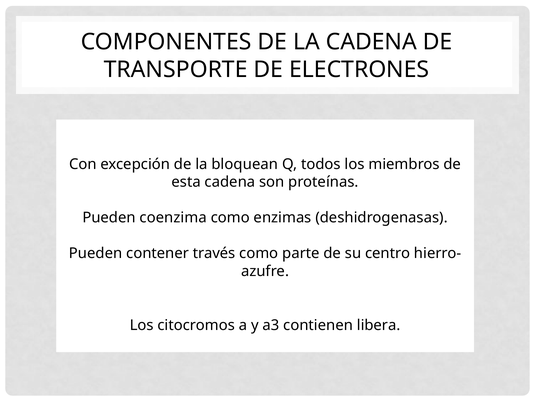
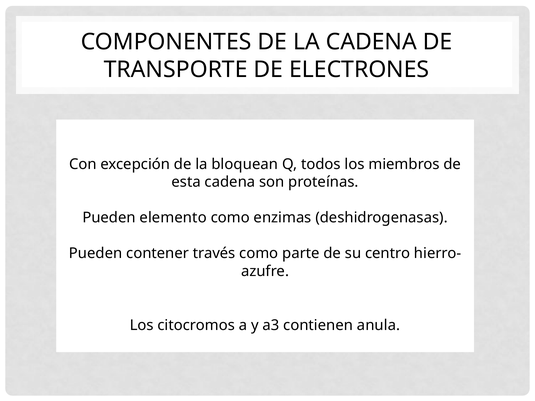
coenzima: coenzima -> elemento
libera: libera -> anula
